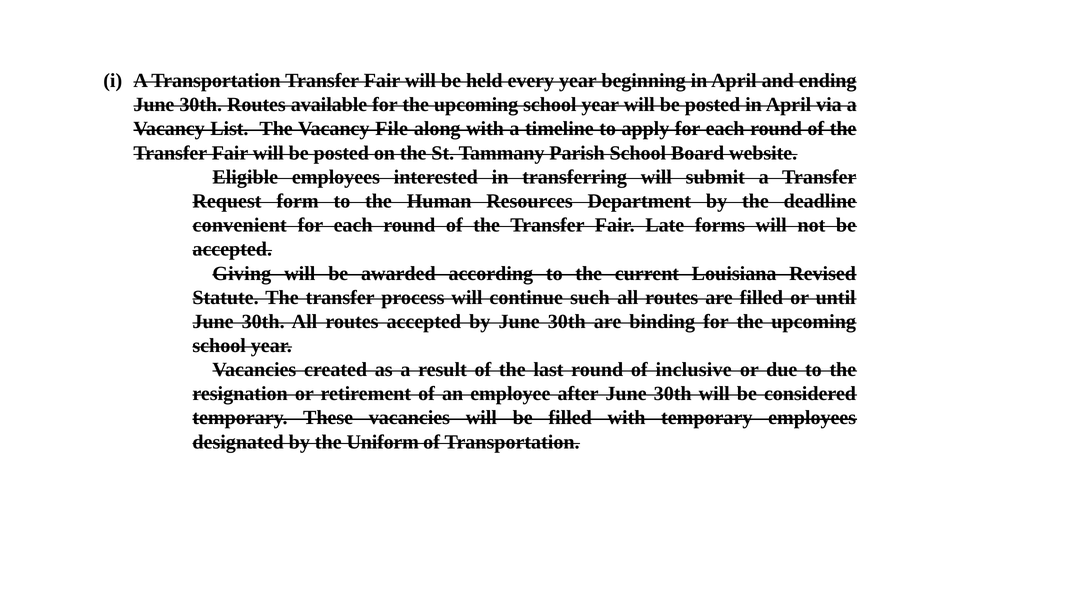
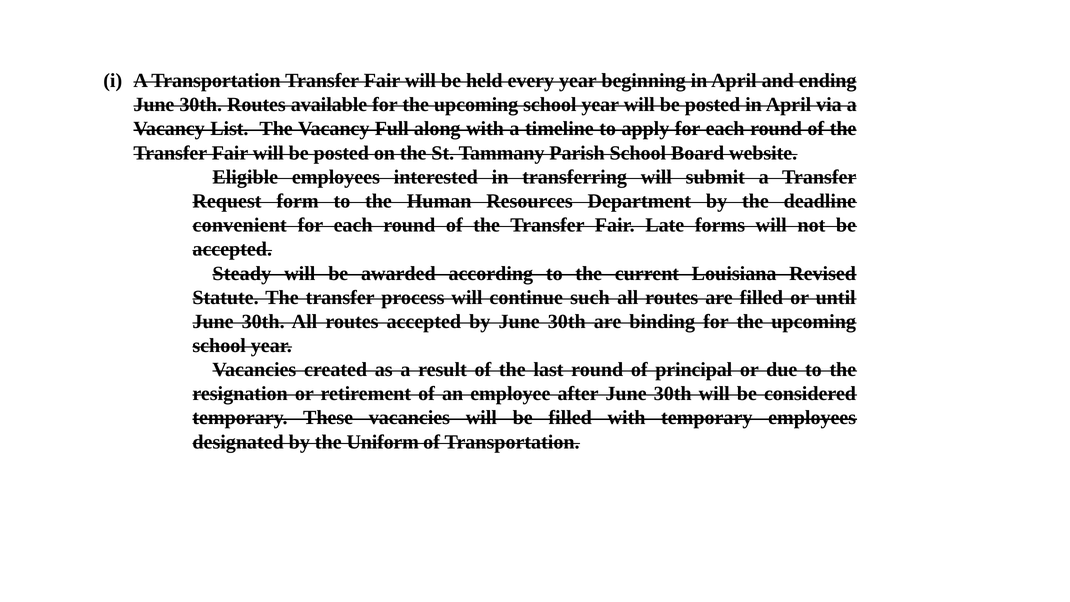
File: File -> Full
Giving: Giving -> Steady
inclusive: inclusive -> principal
